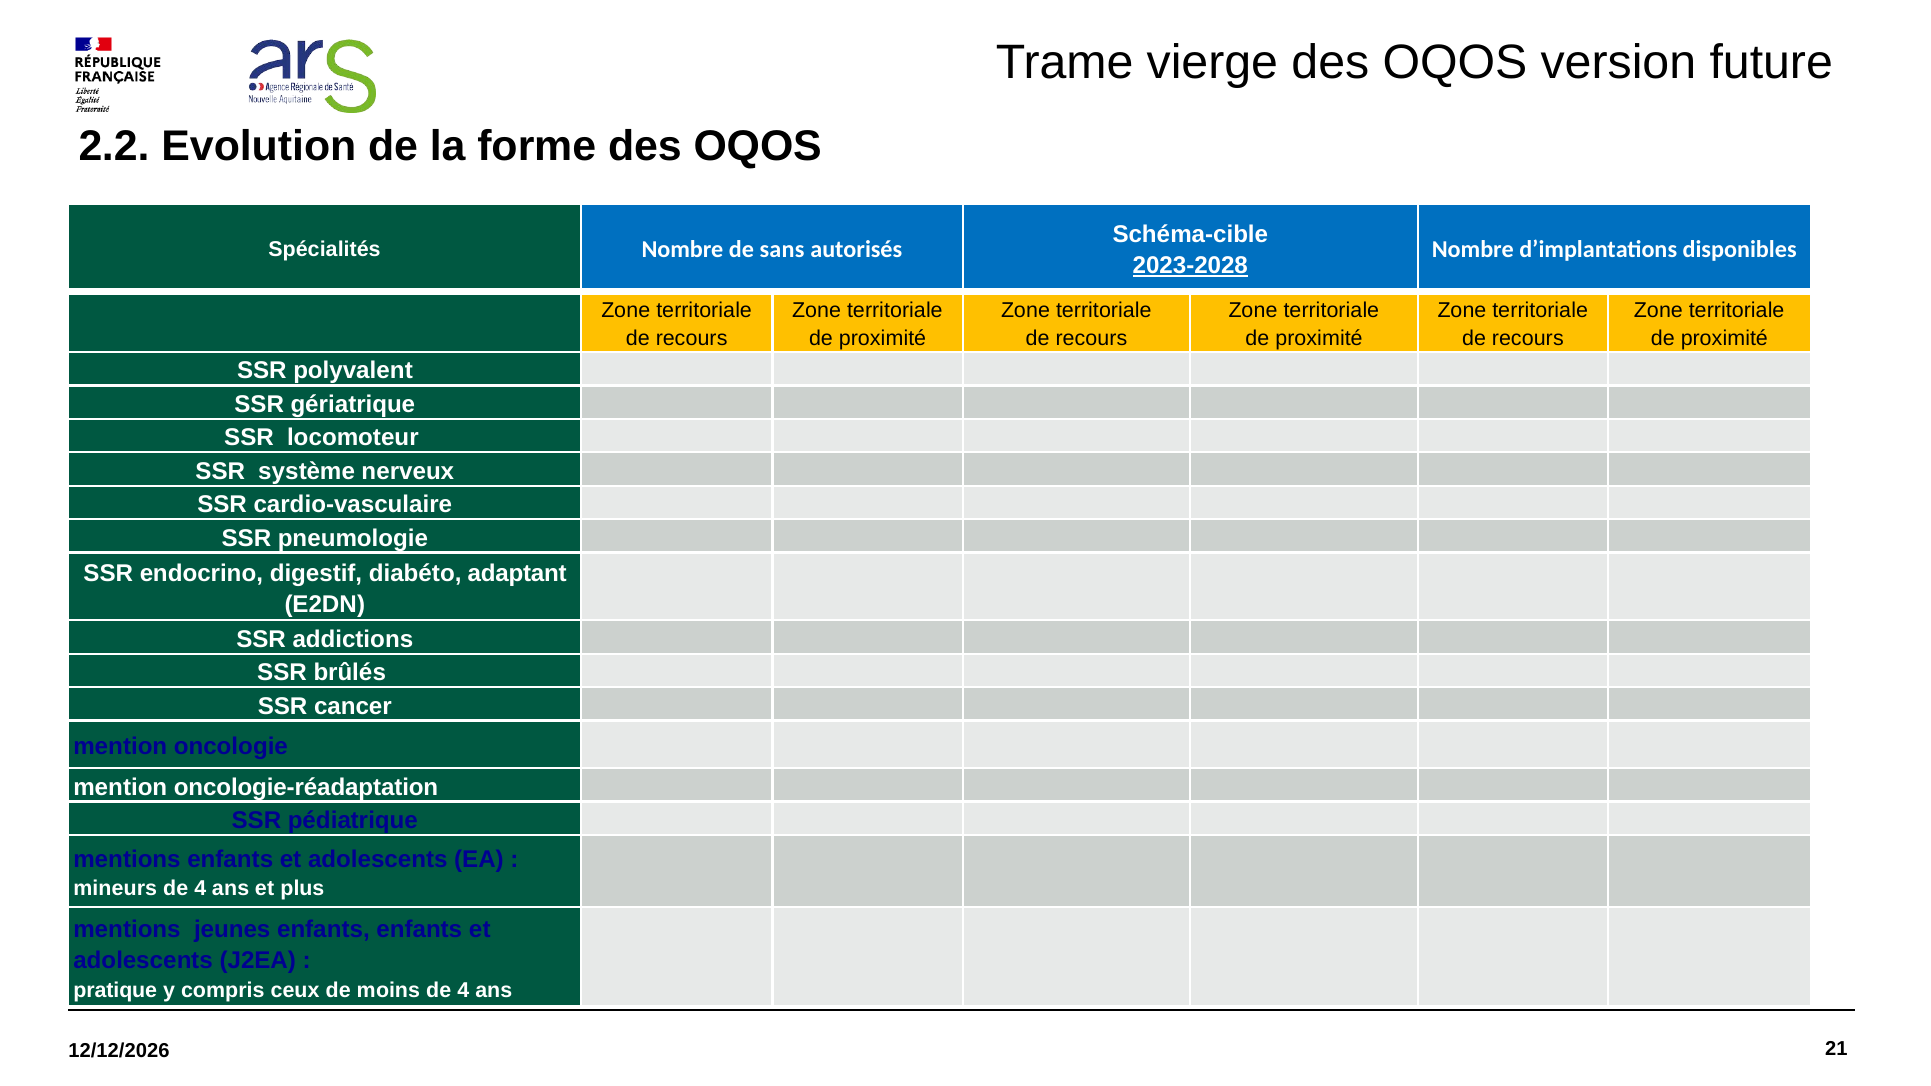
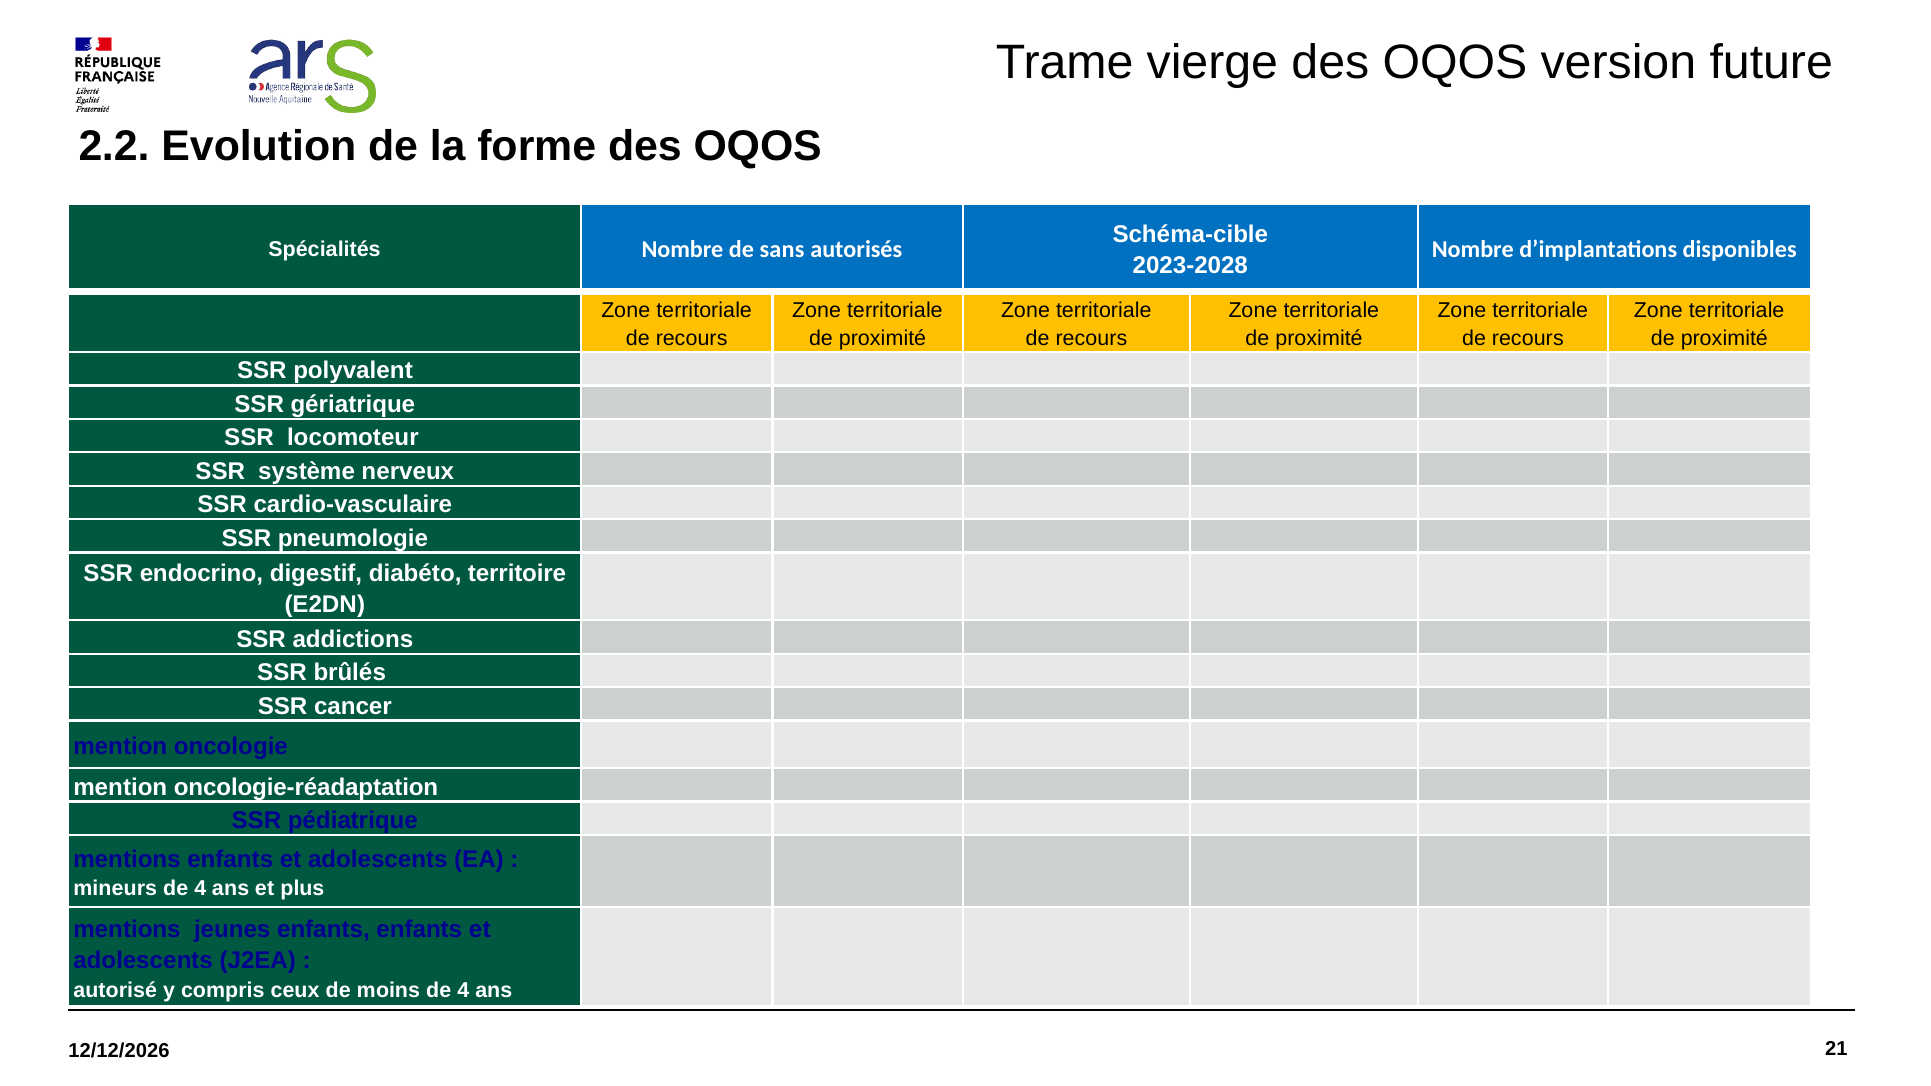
2023-2028 underline: present -> none
adaptant: adaptant -> territoire
pratique: pratique -> autorisé
